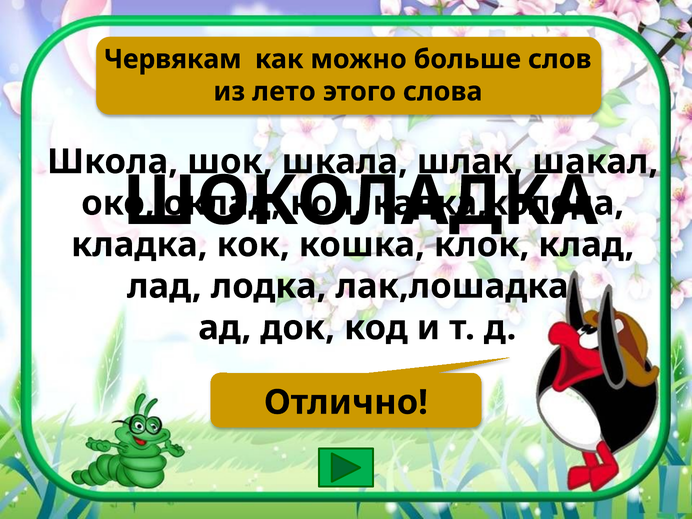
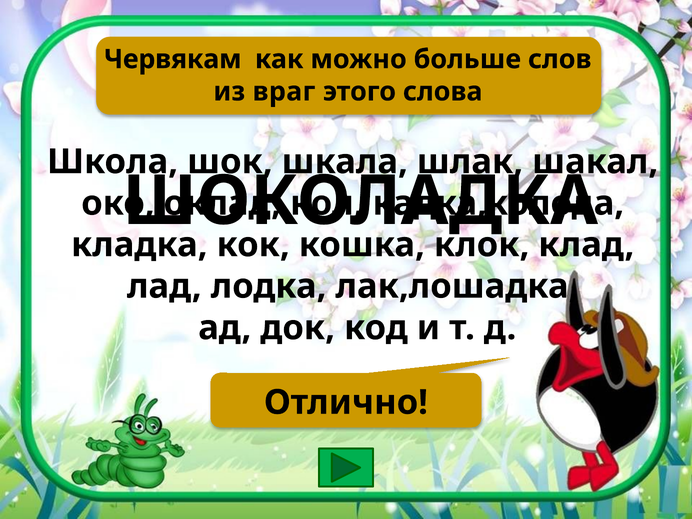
лето: лето -> враг
